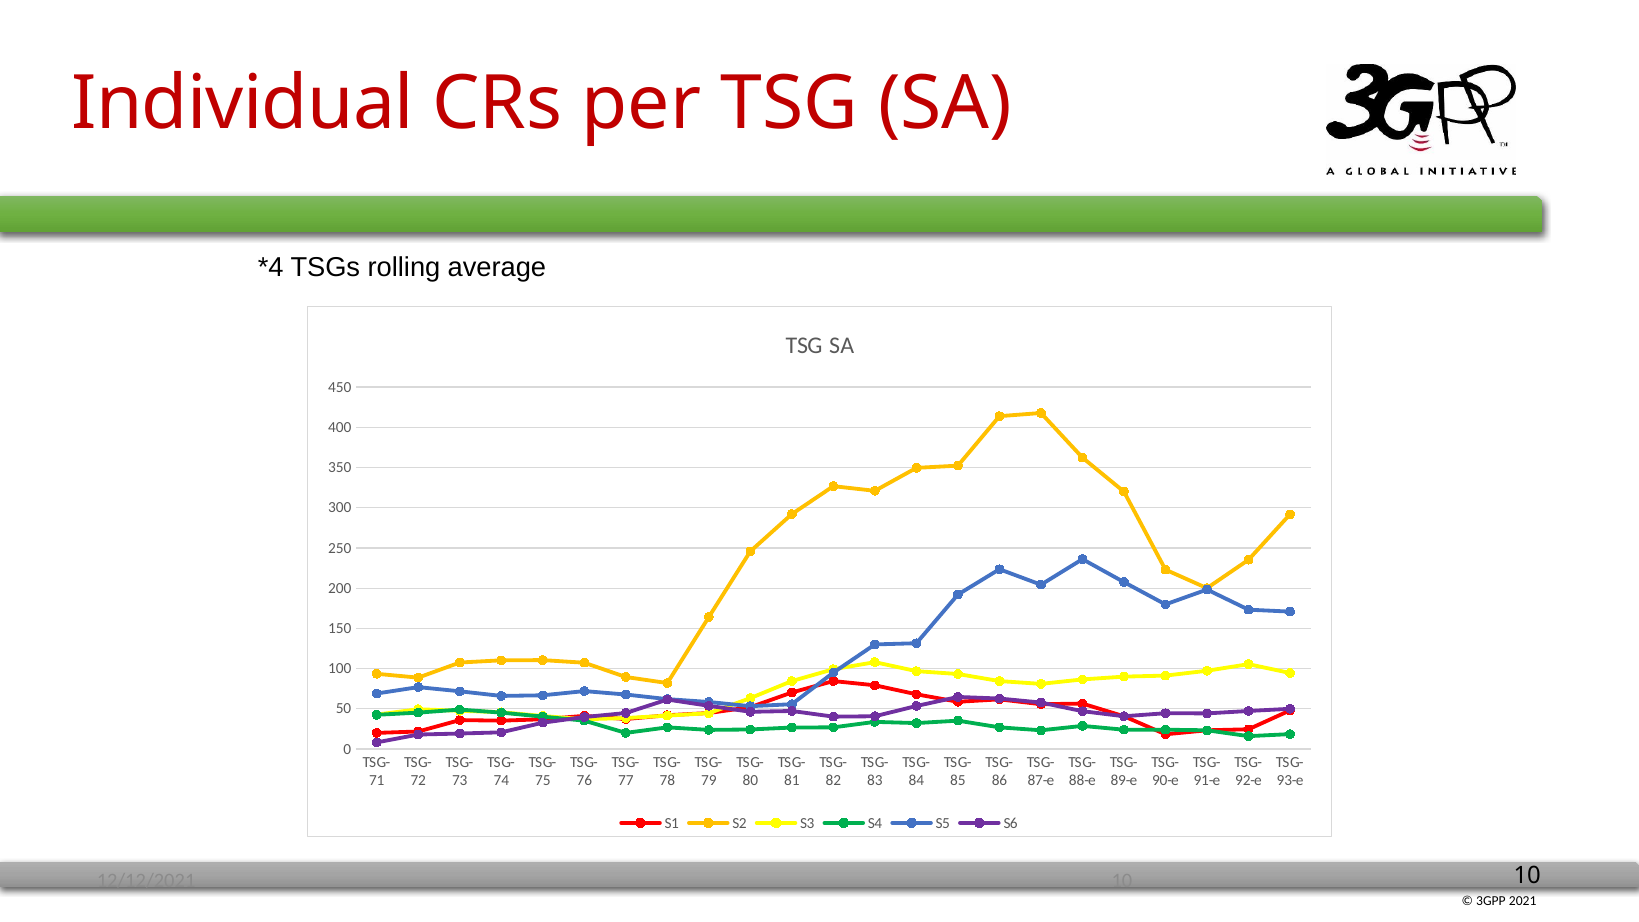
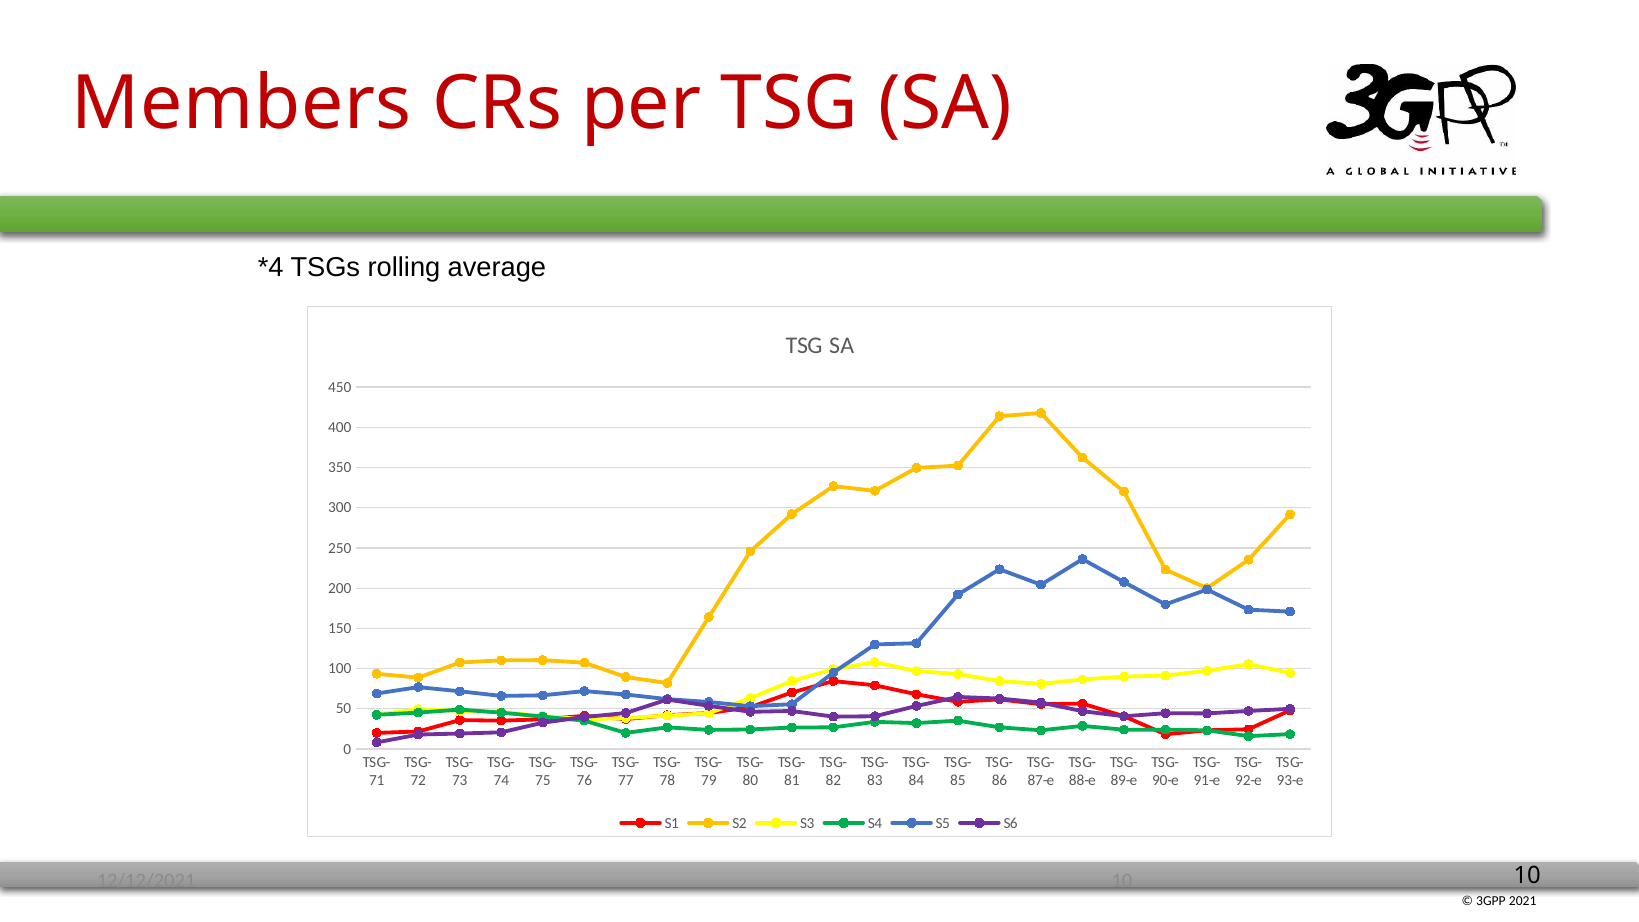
Individual: Individual -> Members
